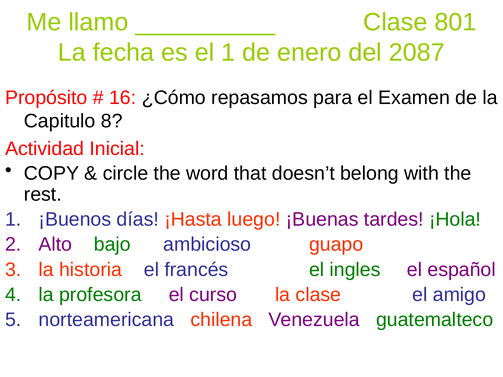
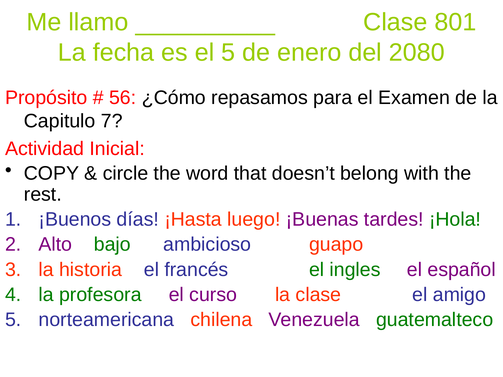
el 1: 1 -> 5
2087: 2087 -> 2080
16: 16 -> 56
8: 8 -> 7
